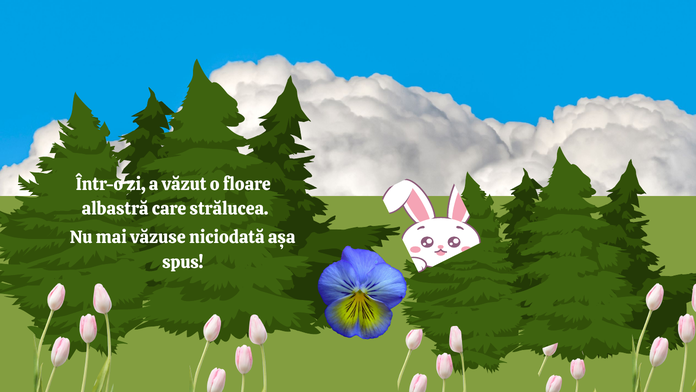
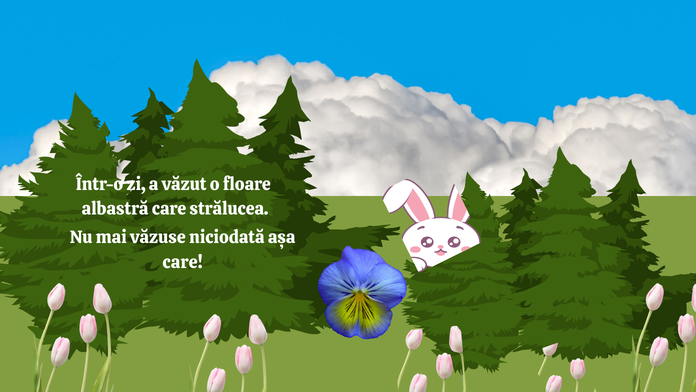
spus at (183, 262): spus -> care
